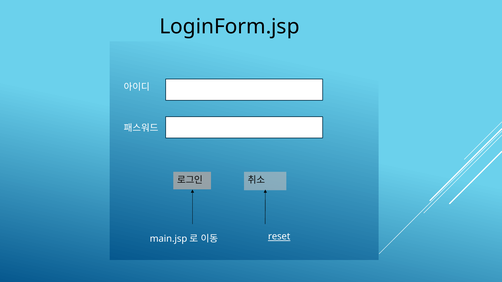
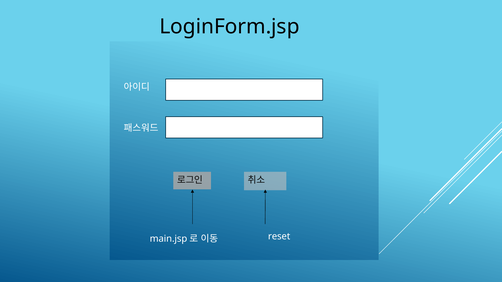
reset underline: present -> none
